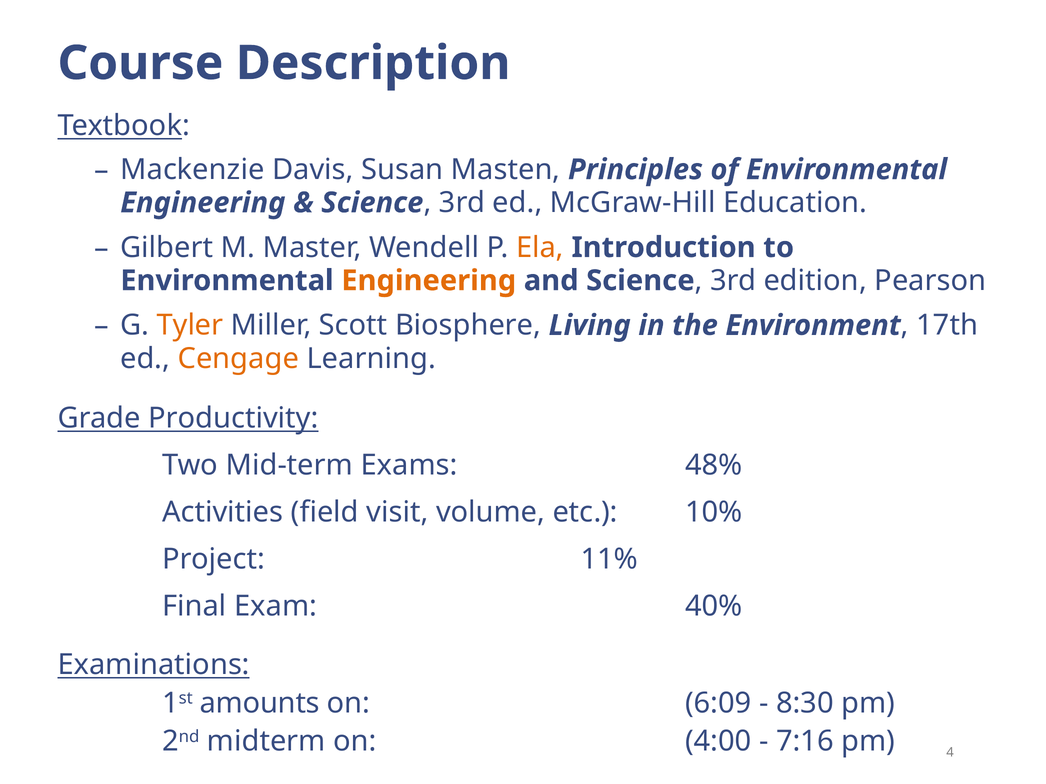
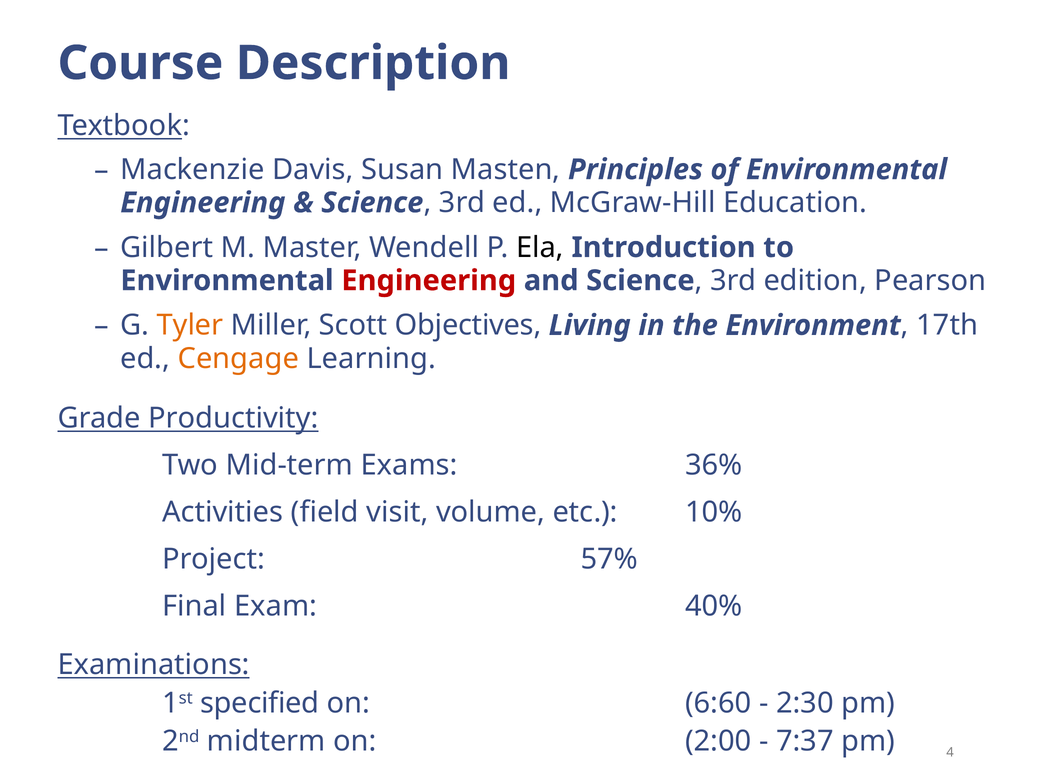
Ela colour: orange -> black
Engineering at (429, 281) colour: orange -> red
Biosphere: Biosphere -> Objectives
48%: 48% -> 36%
11%: 11% -> 57%
amounts: amounts -> specified
6:09: 6:09 -> 6:60
8:30: 8:30 -> 2:30
4:00: 4:00 -> 2:00
7:16: 7:16 -> 7:37
